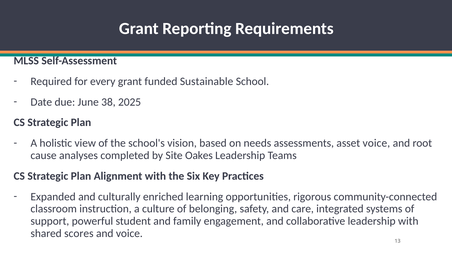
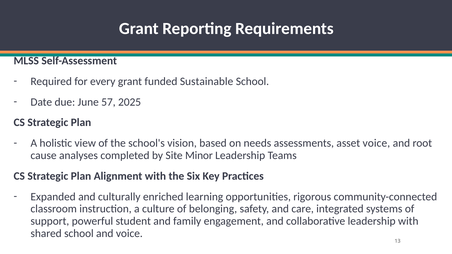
38: 38 -> 57
Oakes: Oakes -> Minor
shared scores: scores -> school
